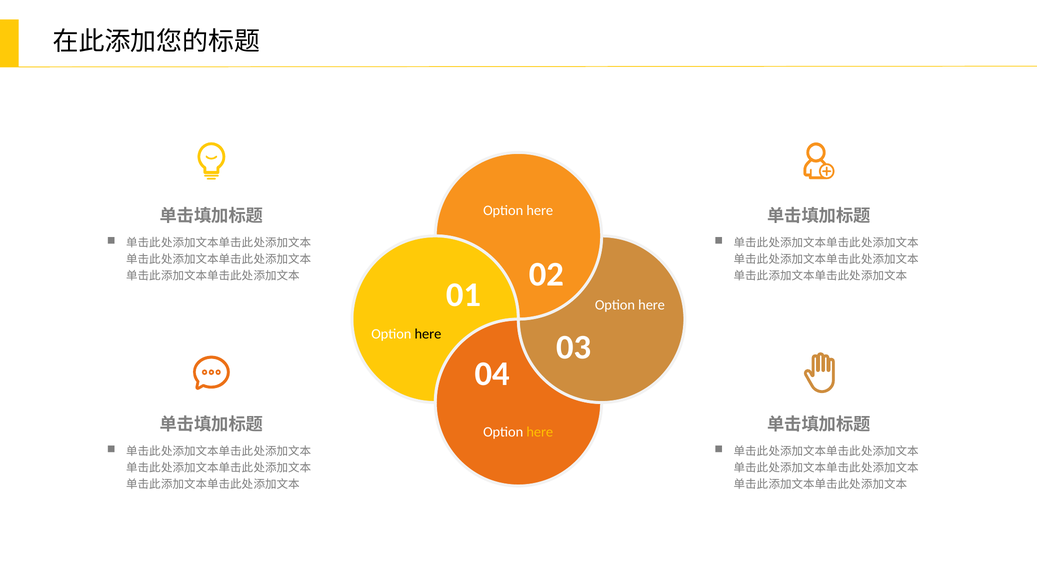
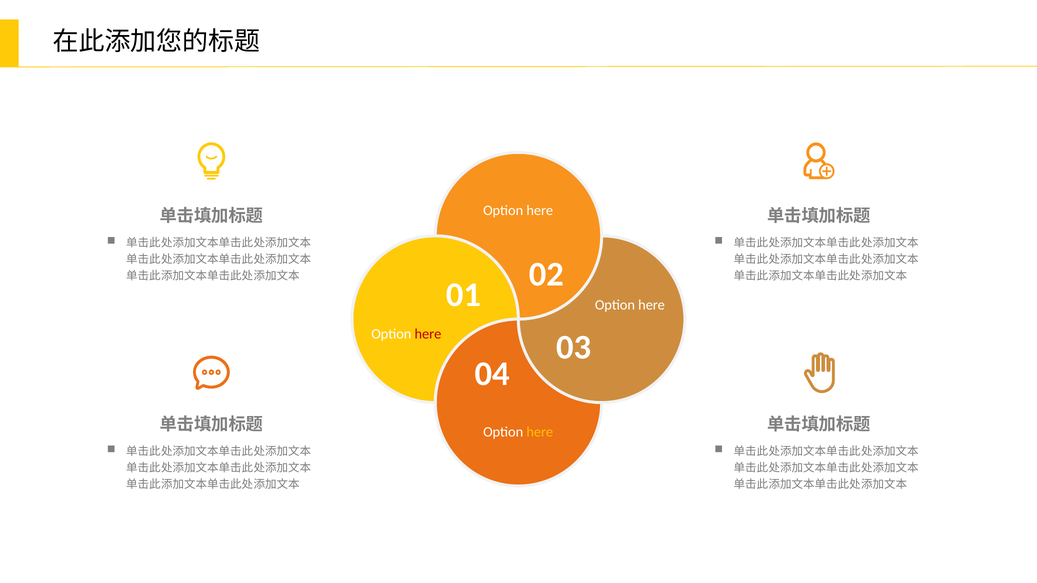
here at (428, 334) colour: black -> red
